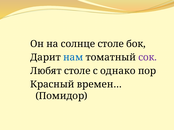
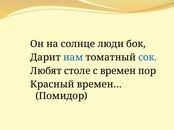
солнце столе: столе -> люди
сок colour: purple -> blue
однако: однако -> времен
